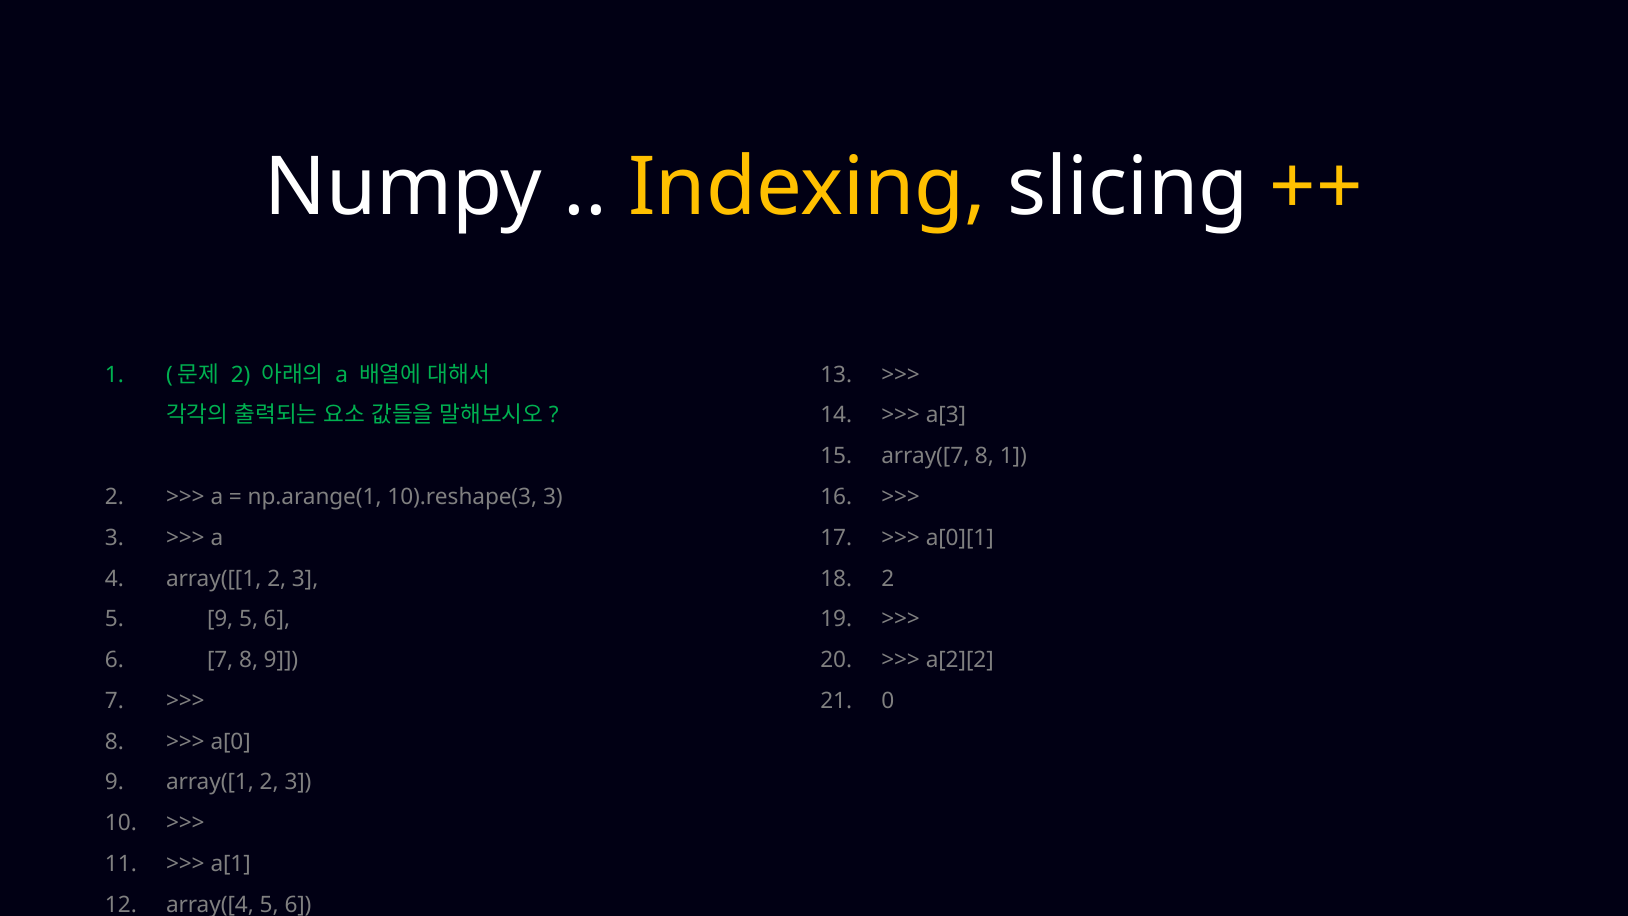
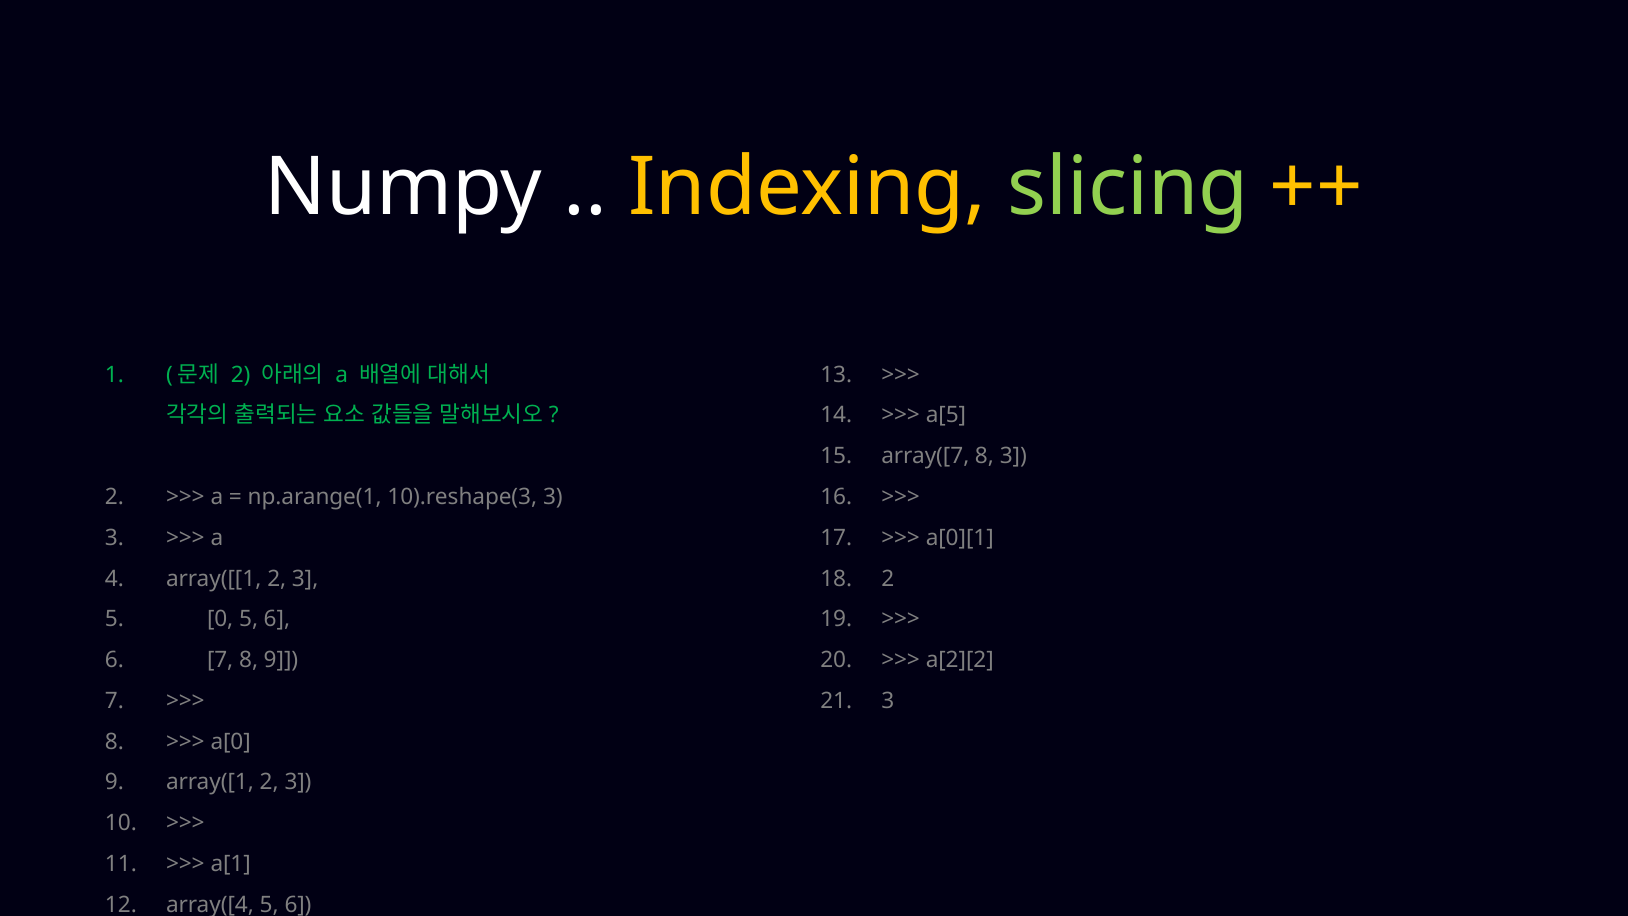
slicing colour: white -> light green
a[3: a[3 -> a[5
8 1: 1 -> 3
5 9: 9 -> 0
0 at (888, 701): 0 -> 3
